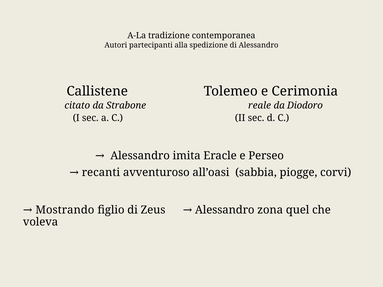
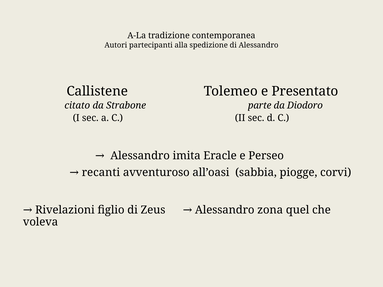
Cerimonia: Cerimonia -> Presentato
reale: reale -> parte
Mostrando: Mostrando -> Rivelazioni
